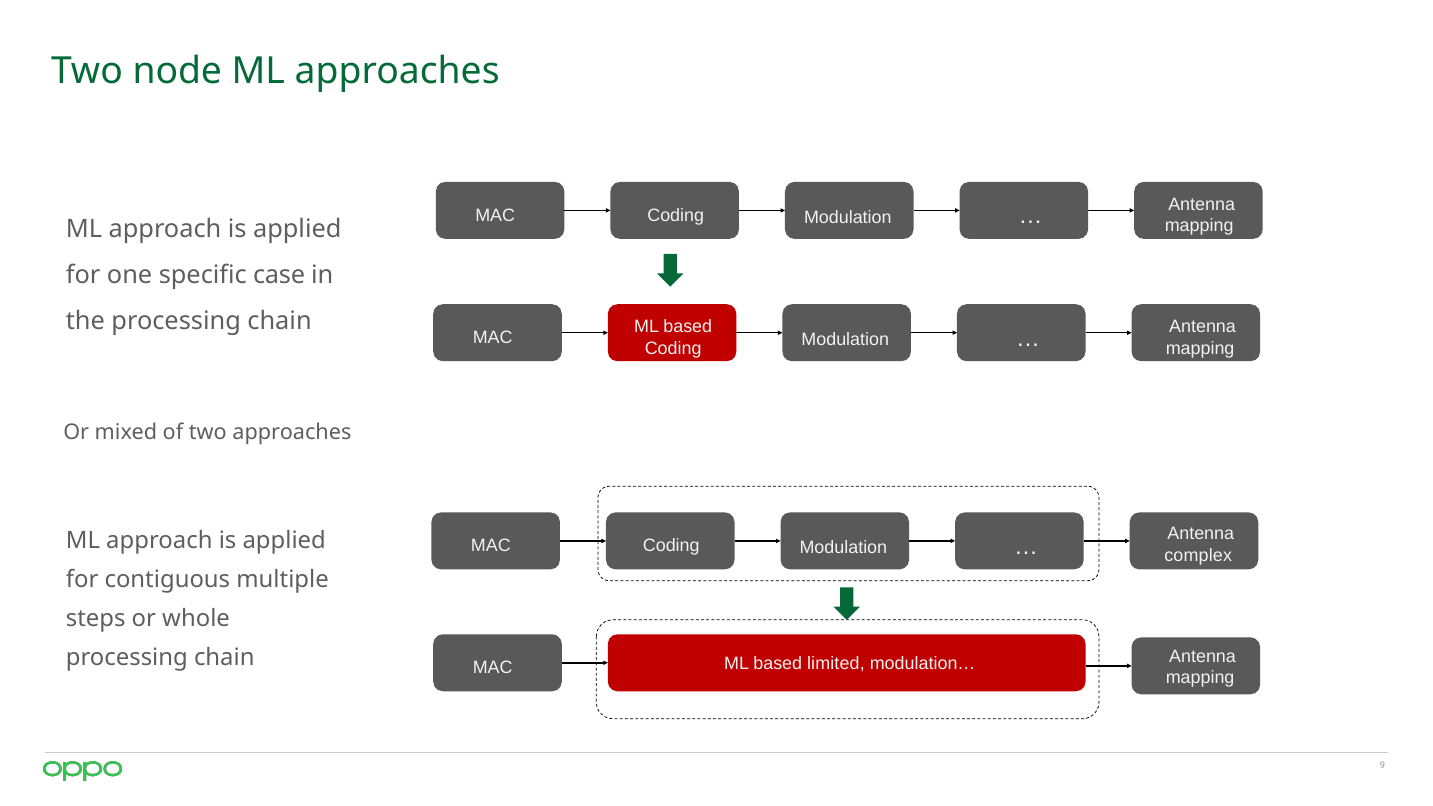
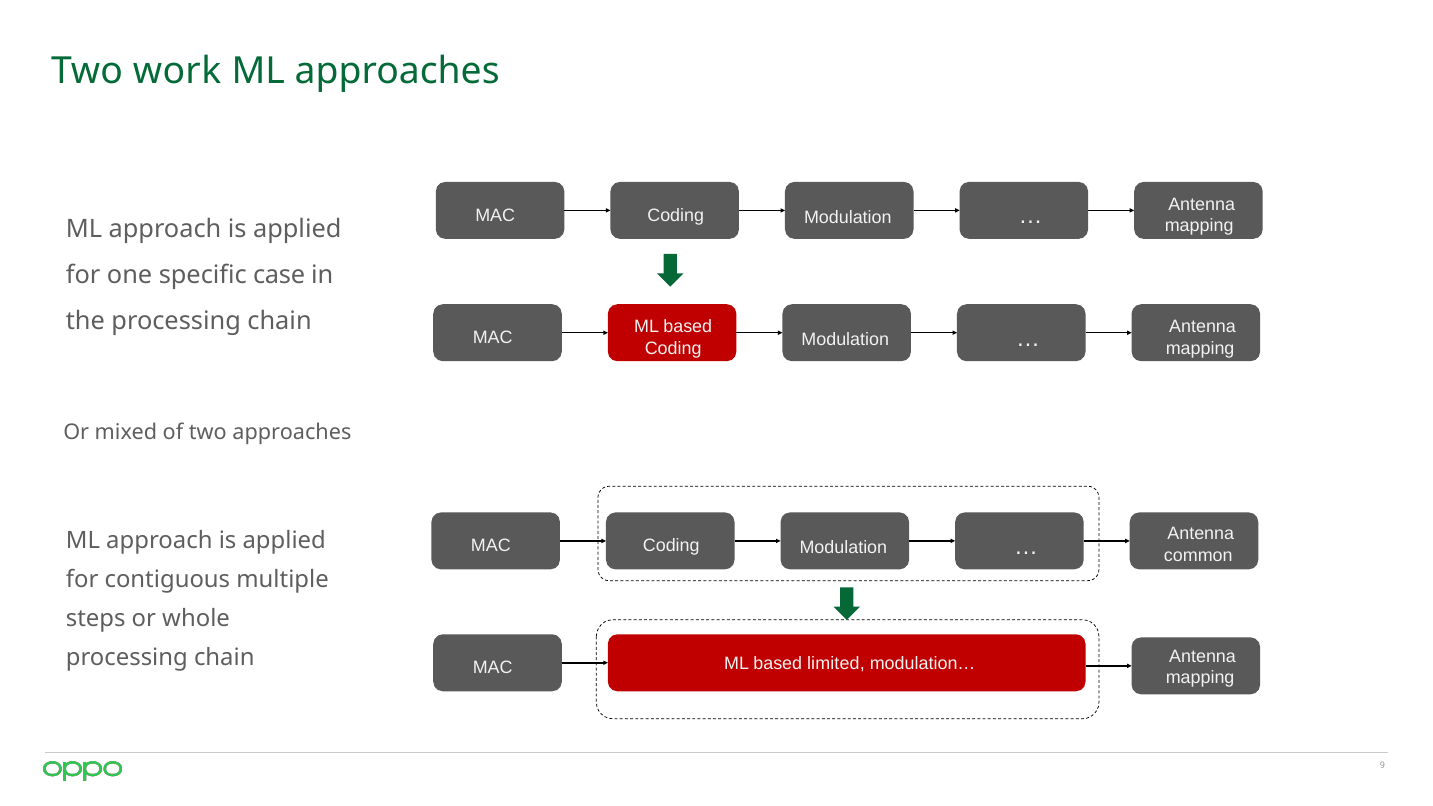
node: node -> work
complex: complex -> common
